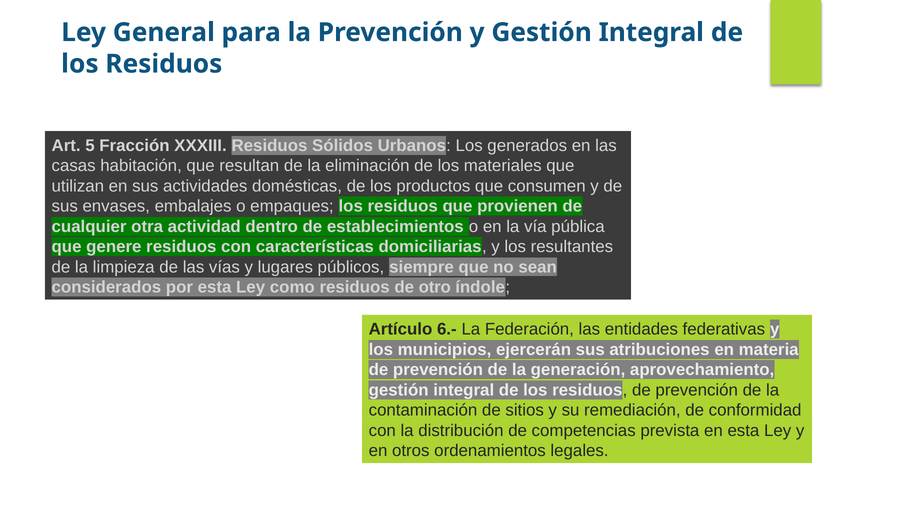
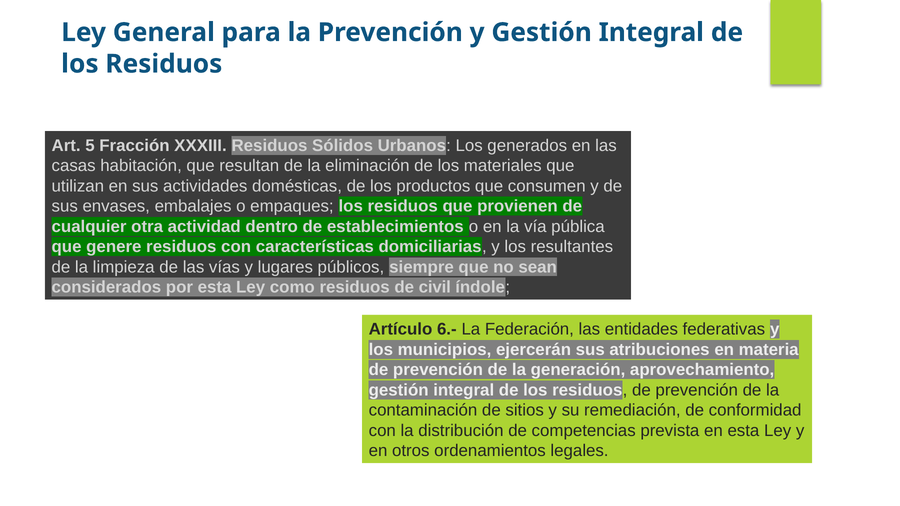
otro: otro -> civil
